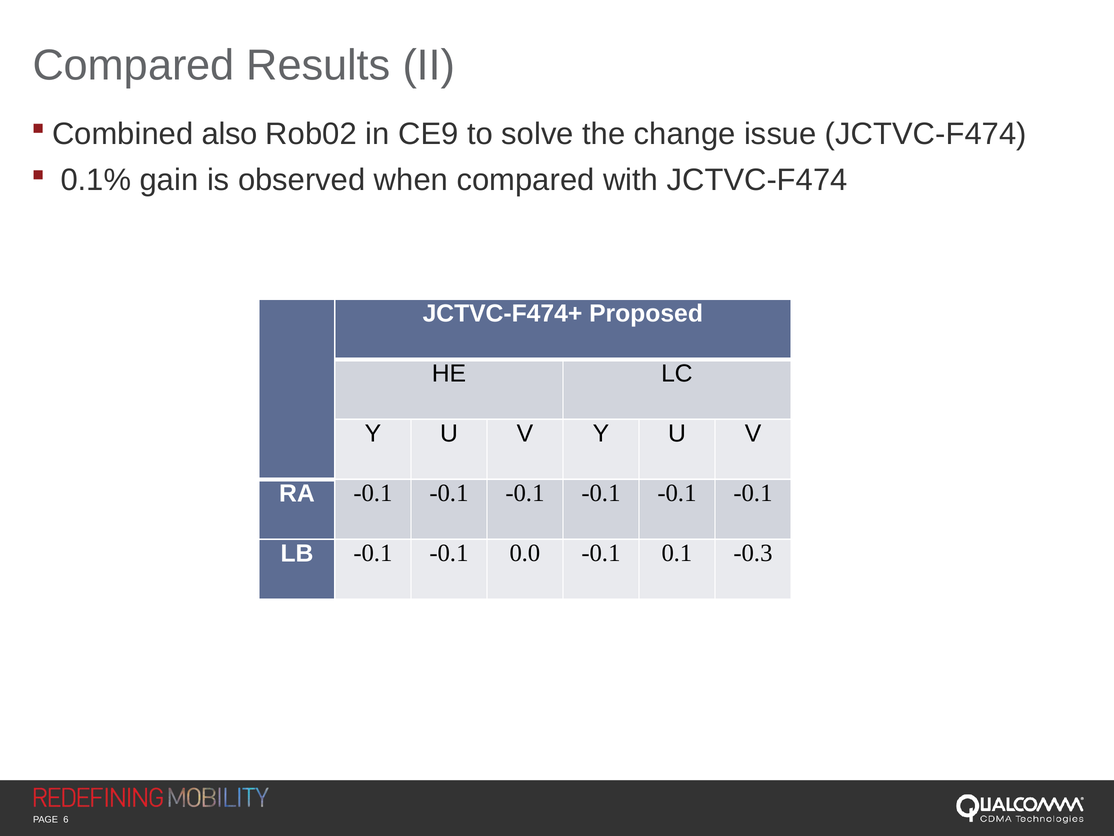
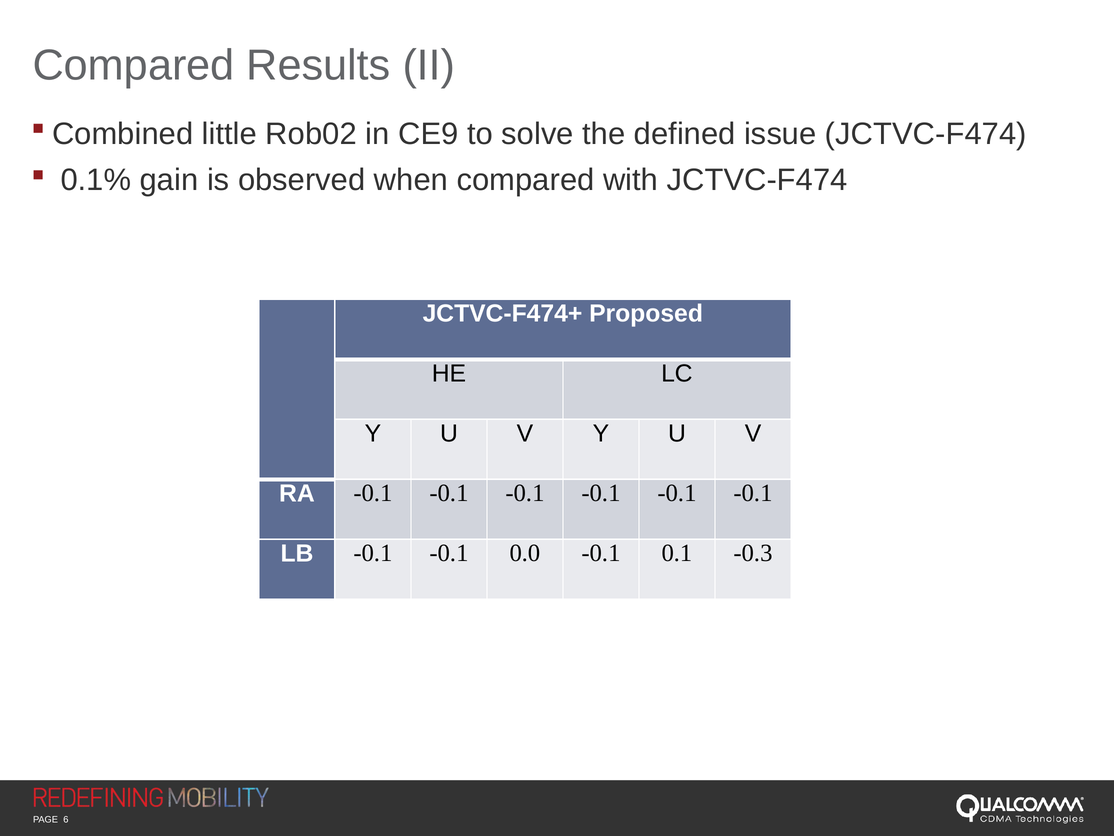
also: also -> little
change: change -> defined
